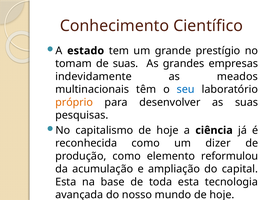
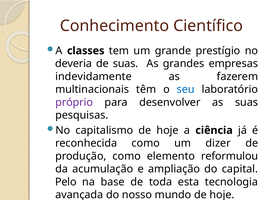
estado: estado -> classes
tomam: tomam -> deveria
meados: meados -> fazerem
próprio colour: orange -> purple
Esta at (66, 182): Esta -> Pelo
